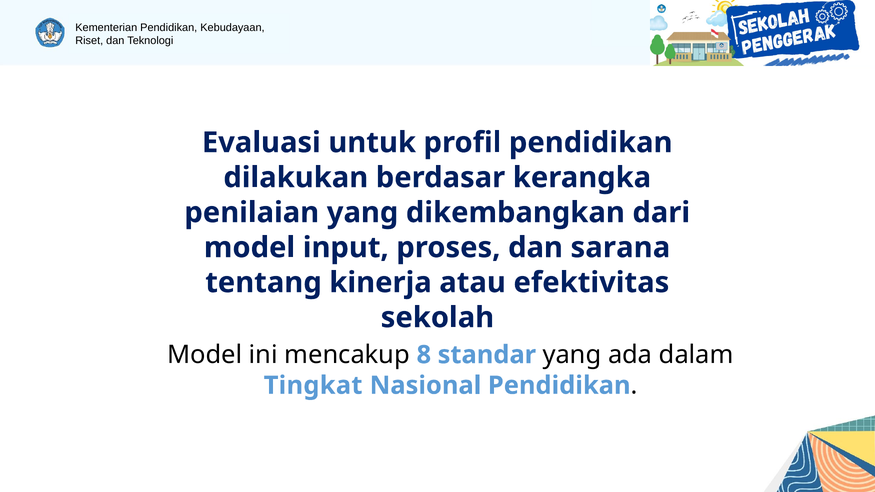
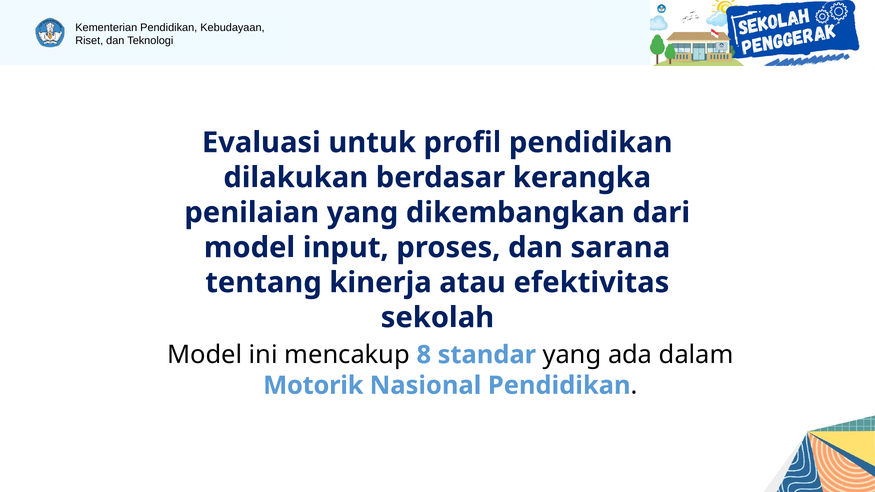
Tingkat: Tingkat -> Motorik
